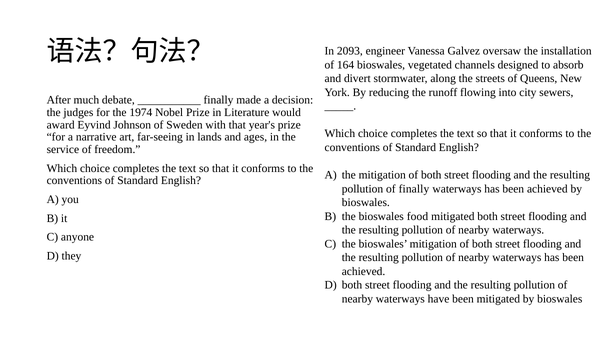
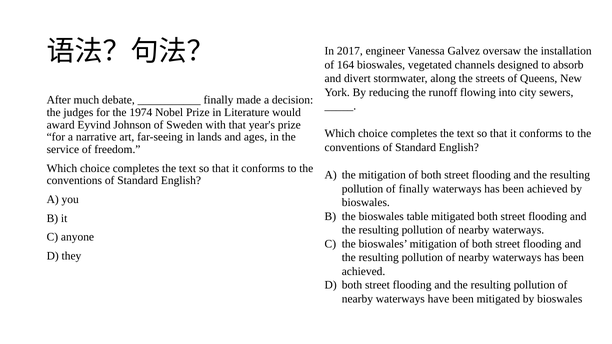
2093: 2093 -> 2017
food: food -> table
